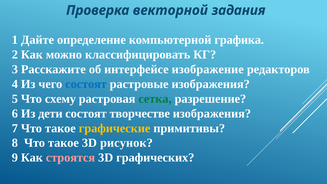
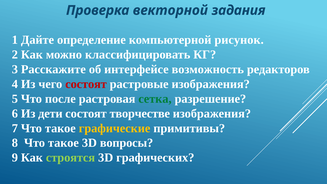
графика: графика -> рисунок
изображение: изображение -> возможность
состоят at (86, 84) colour: blue -> red
схему: схему -> после
рисунок: рисунок -> вопросы
строятся colour: pink -> light green
